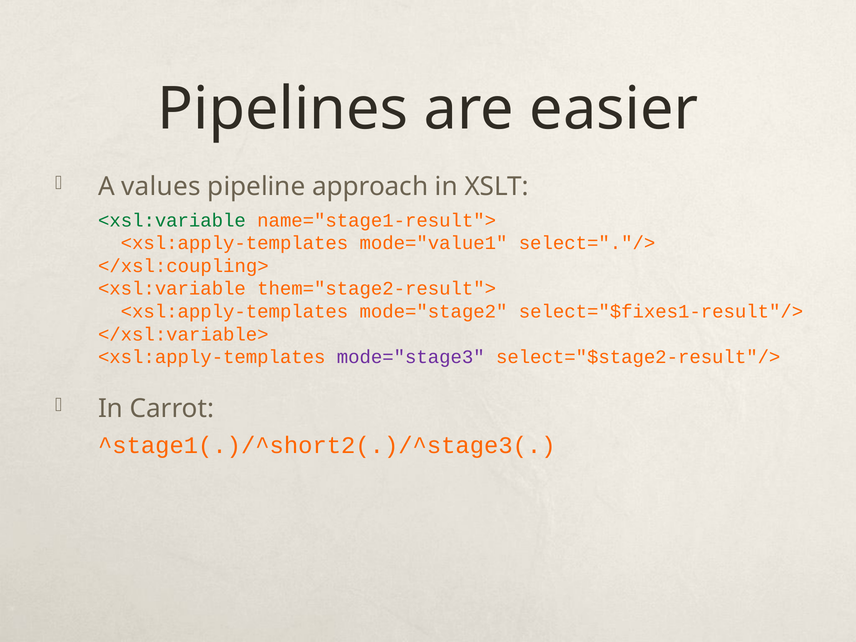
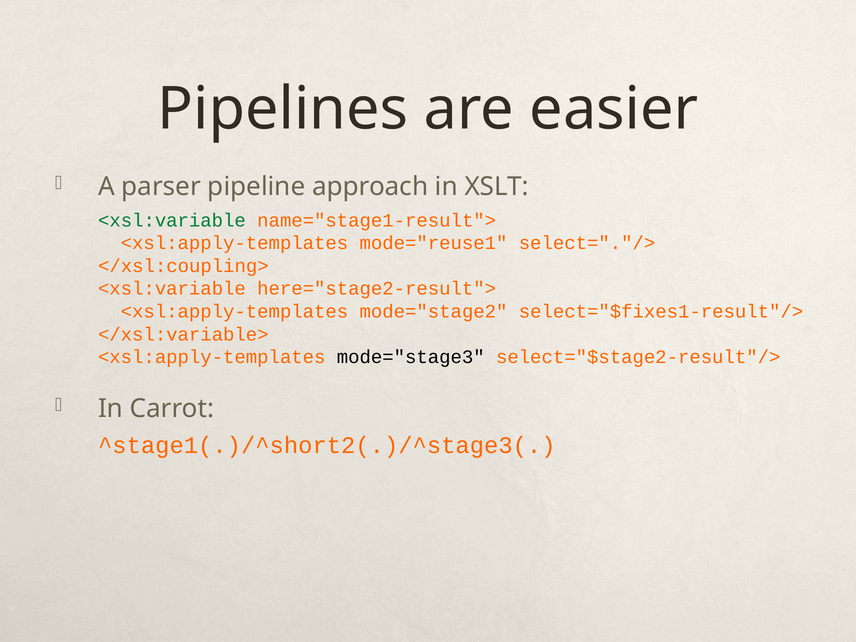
values: values -> parser
mode="value1: mode="value1 -> mode="reuse1
them="stage2-result">: them="stage2-result"> -> here="stage2-result">
mode="stage3 colour: purple -> black
